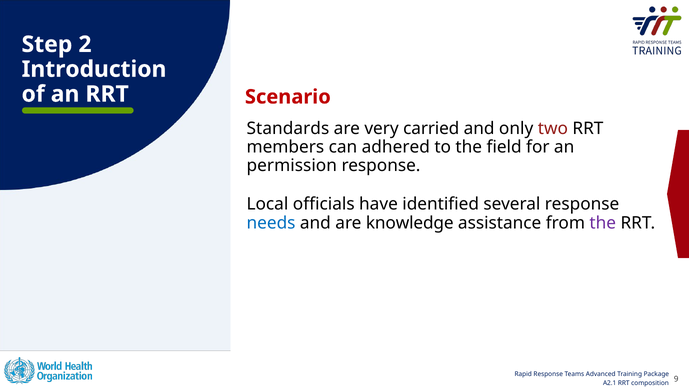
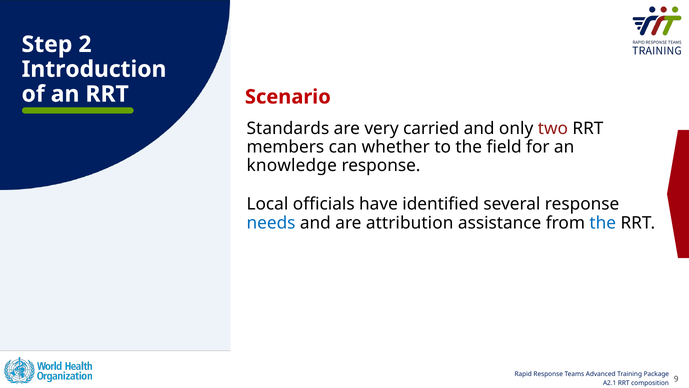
adhered: adhered -> whether
permission: permission -> knowledge
knowledge: knowledge -> attribution
the at (603, 223) colour: purple -> blue
